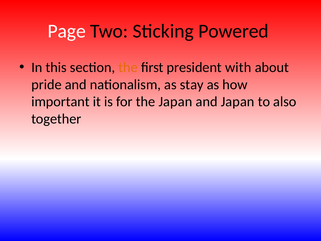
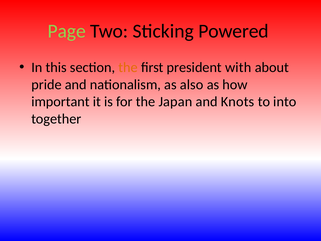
Page colour: white -> light green
stay: stay -> also
and Japan: Japan -> Knots
also: also -> into
